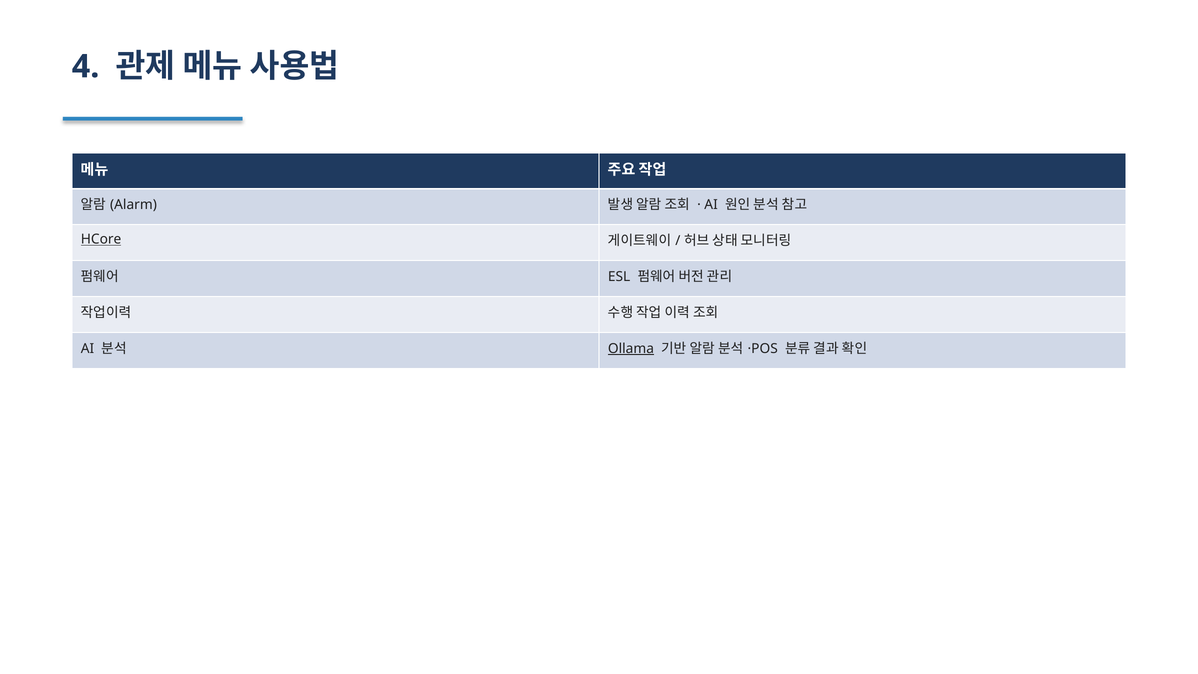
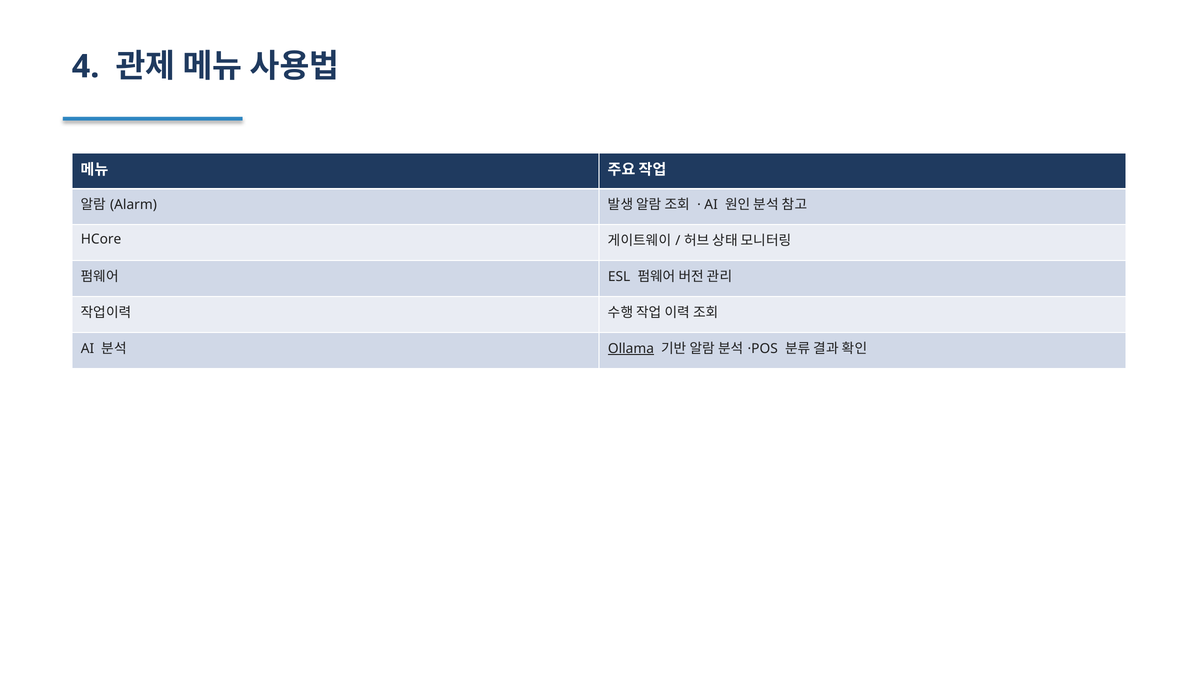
HCore underline: present -> none
